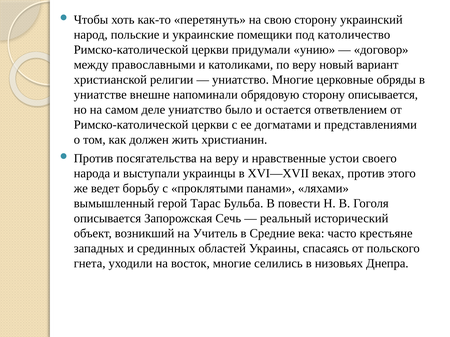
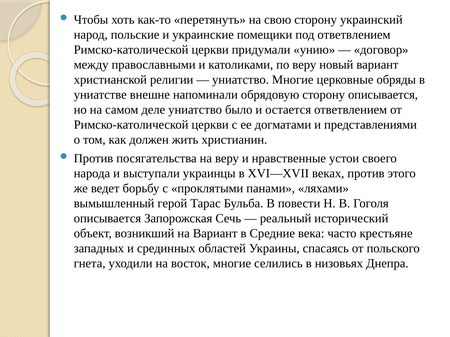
под католичество: католичество -> ответвлением
на Учитель: Учитель -> Вариант
